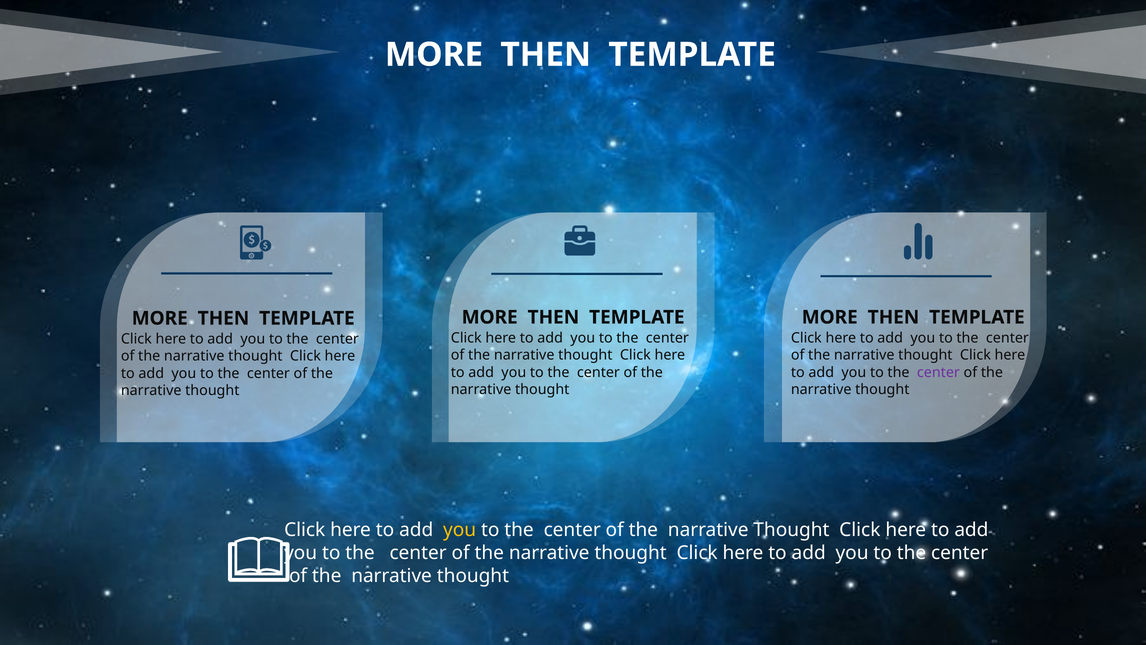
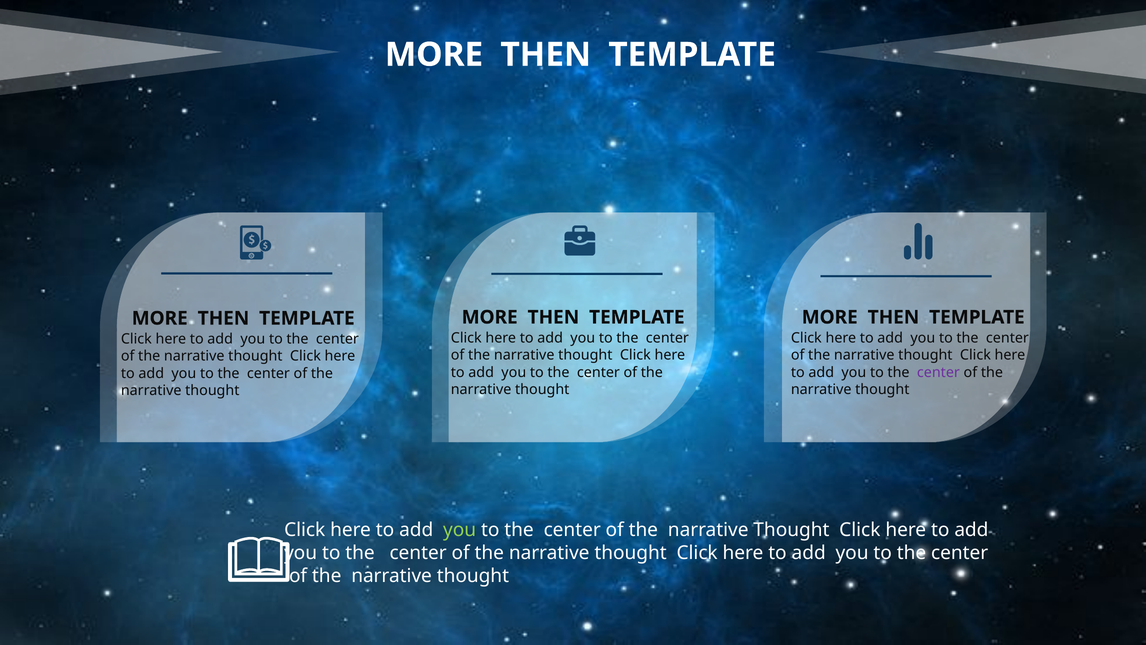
you at (460, 530) colour: yellow -> light green
